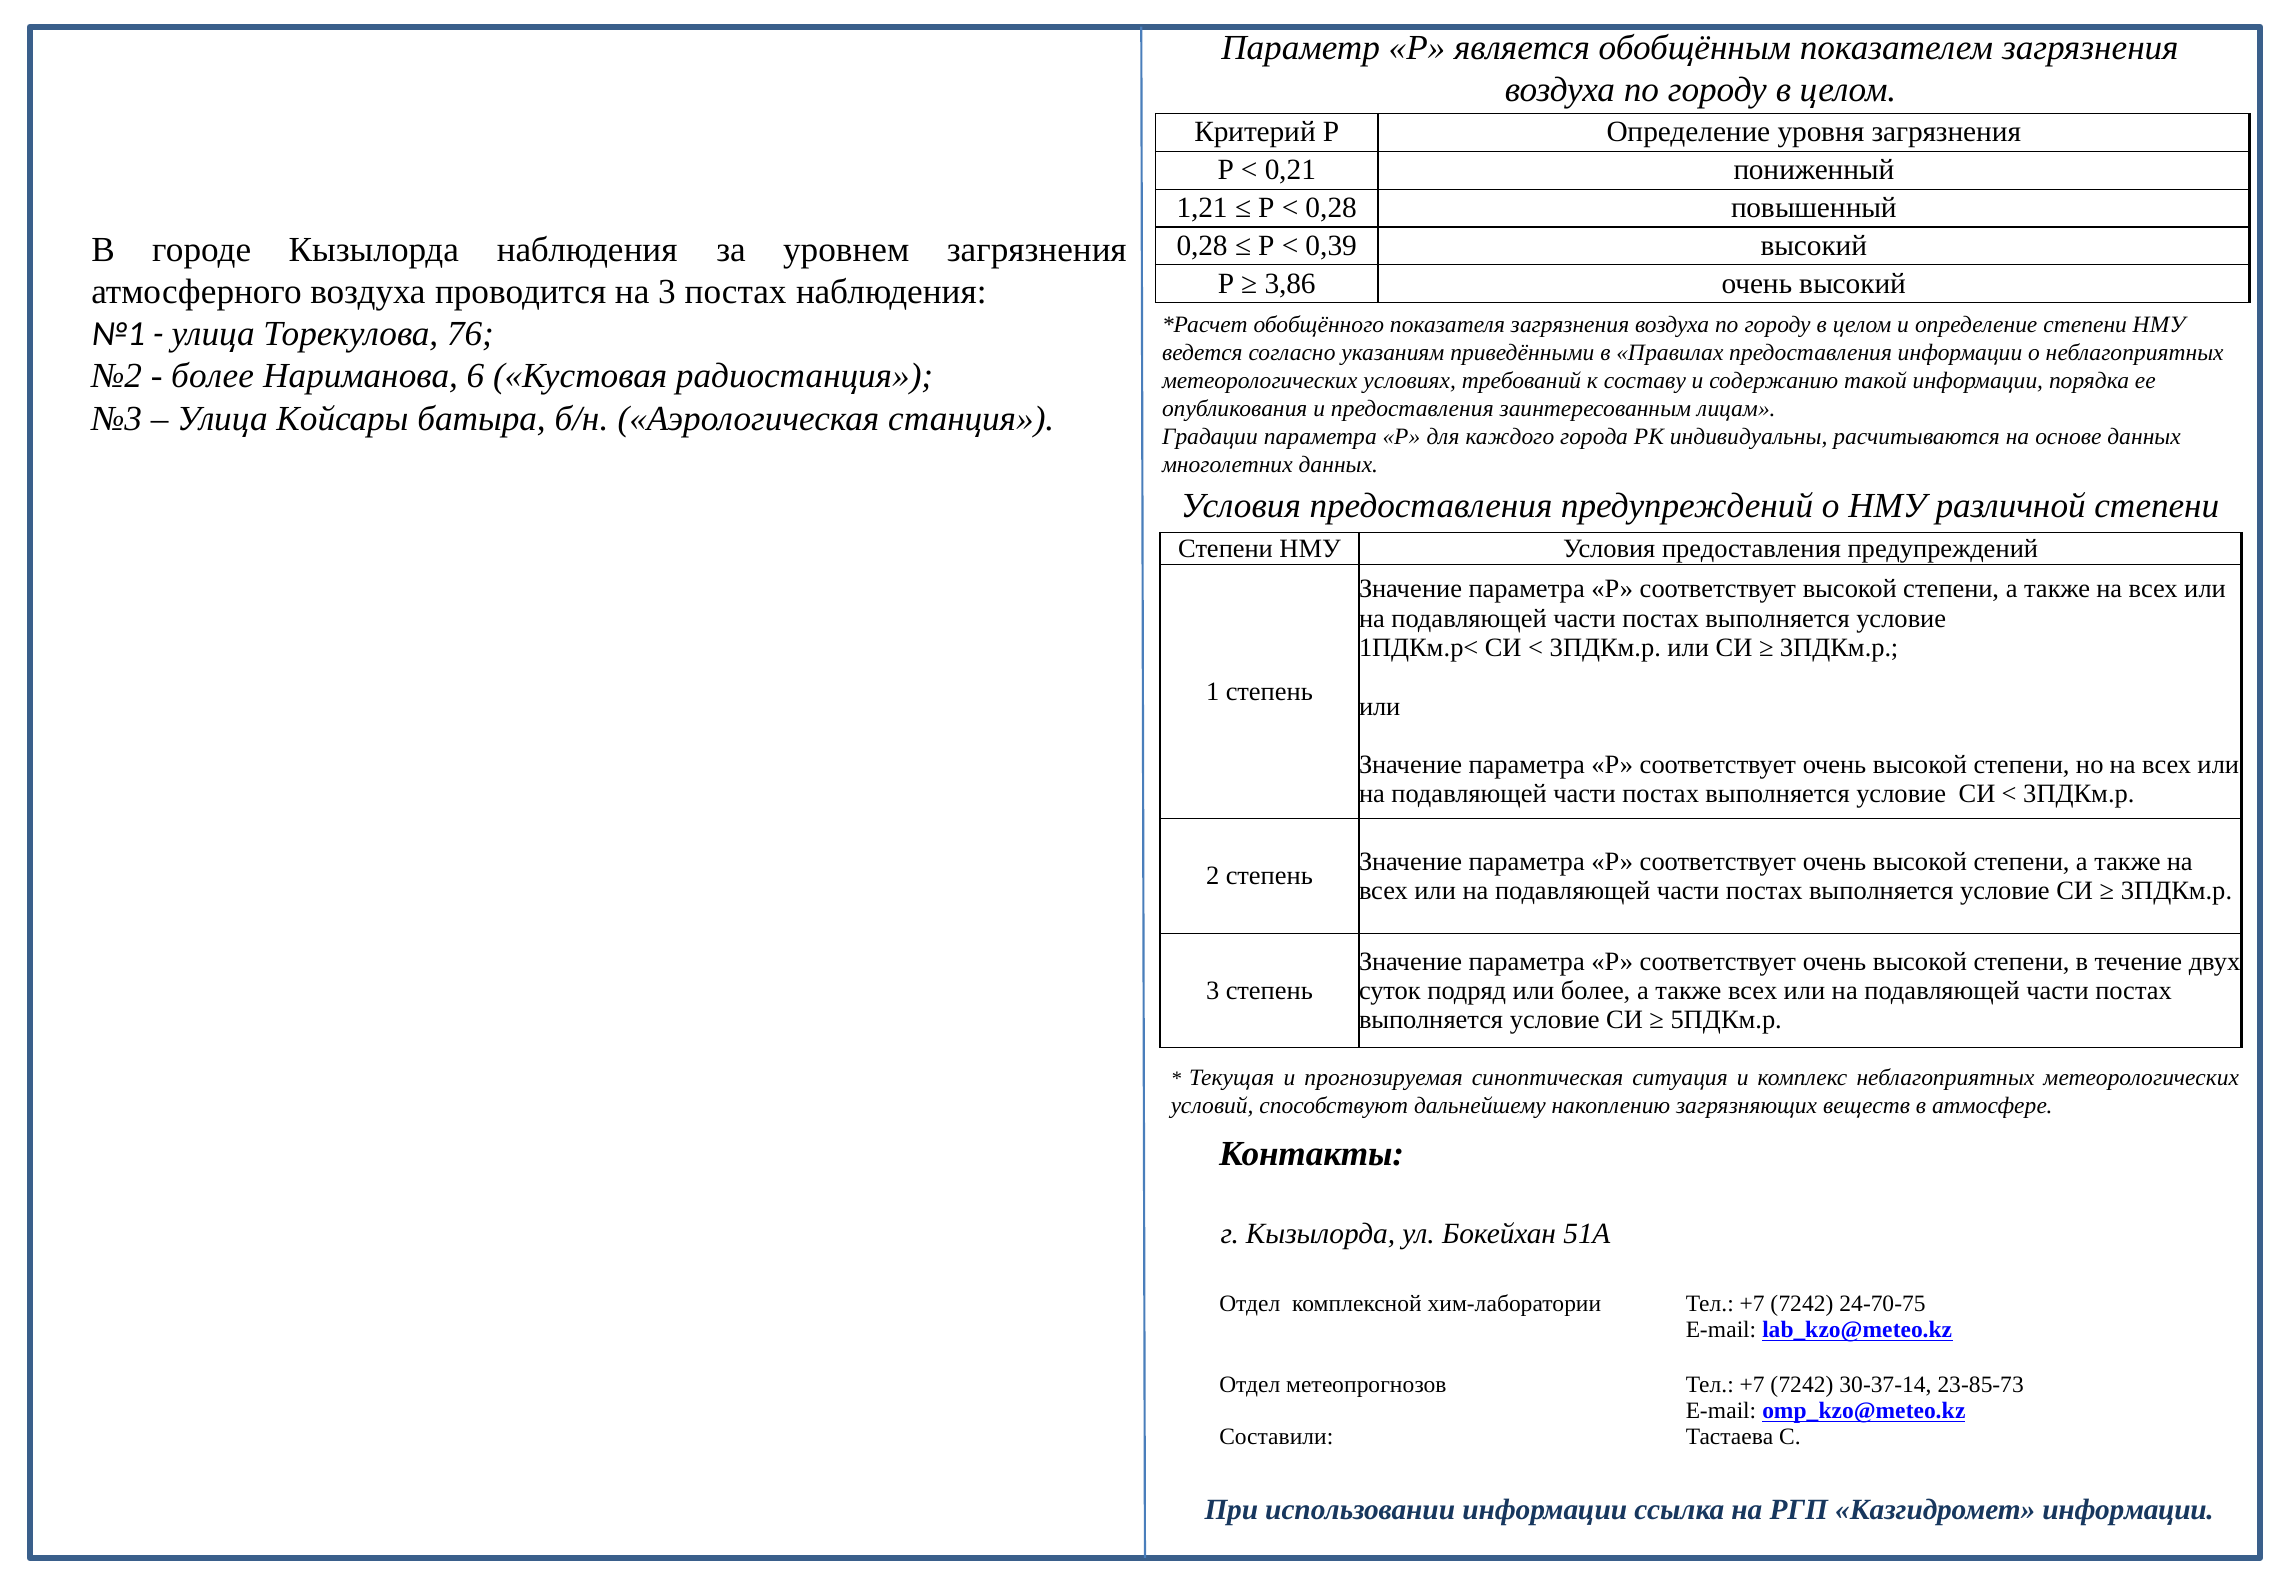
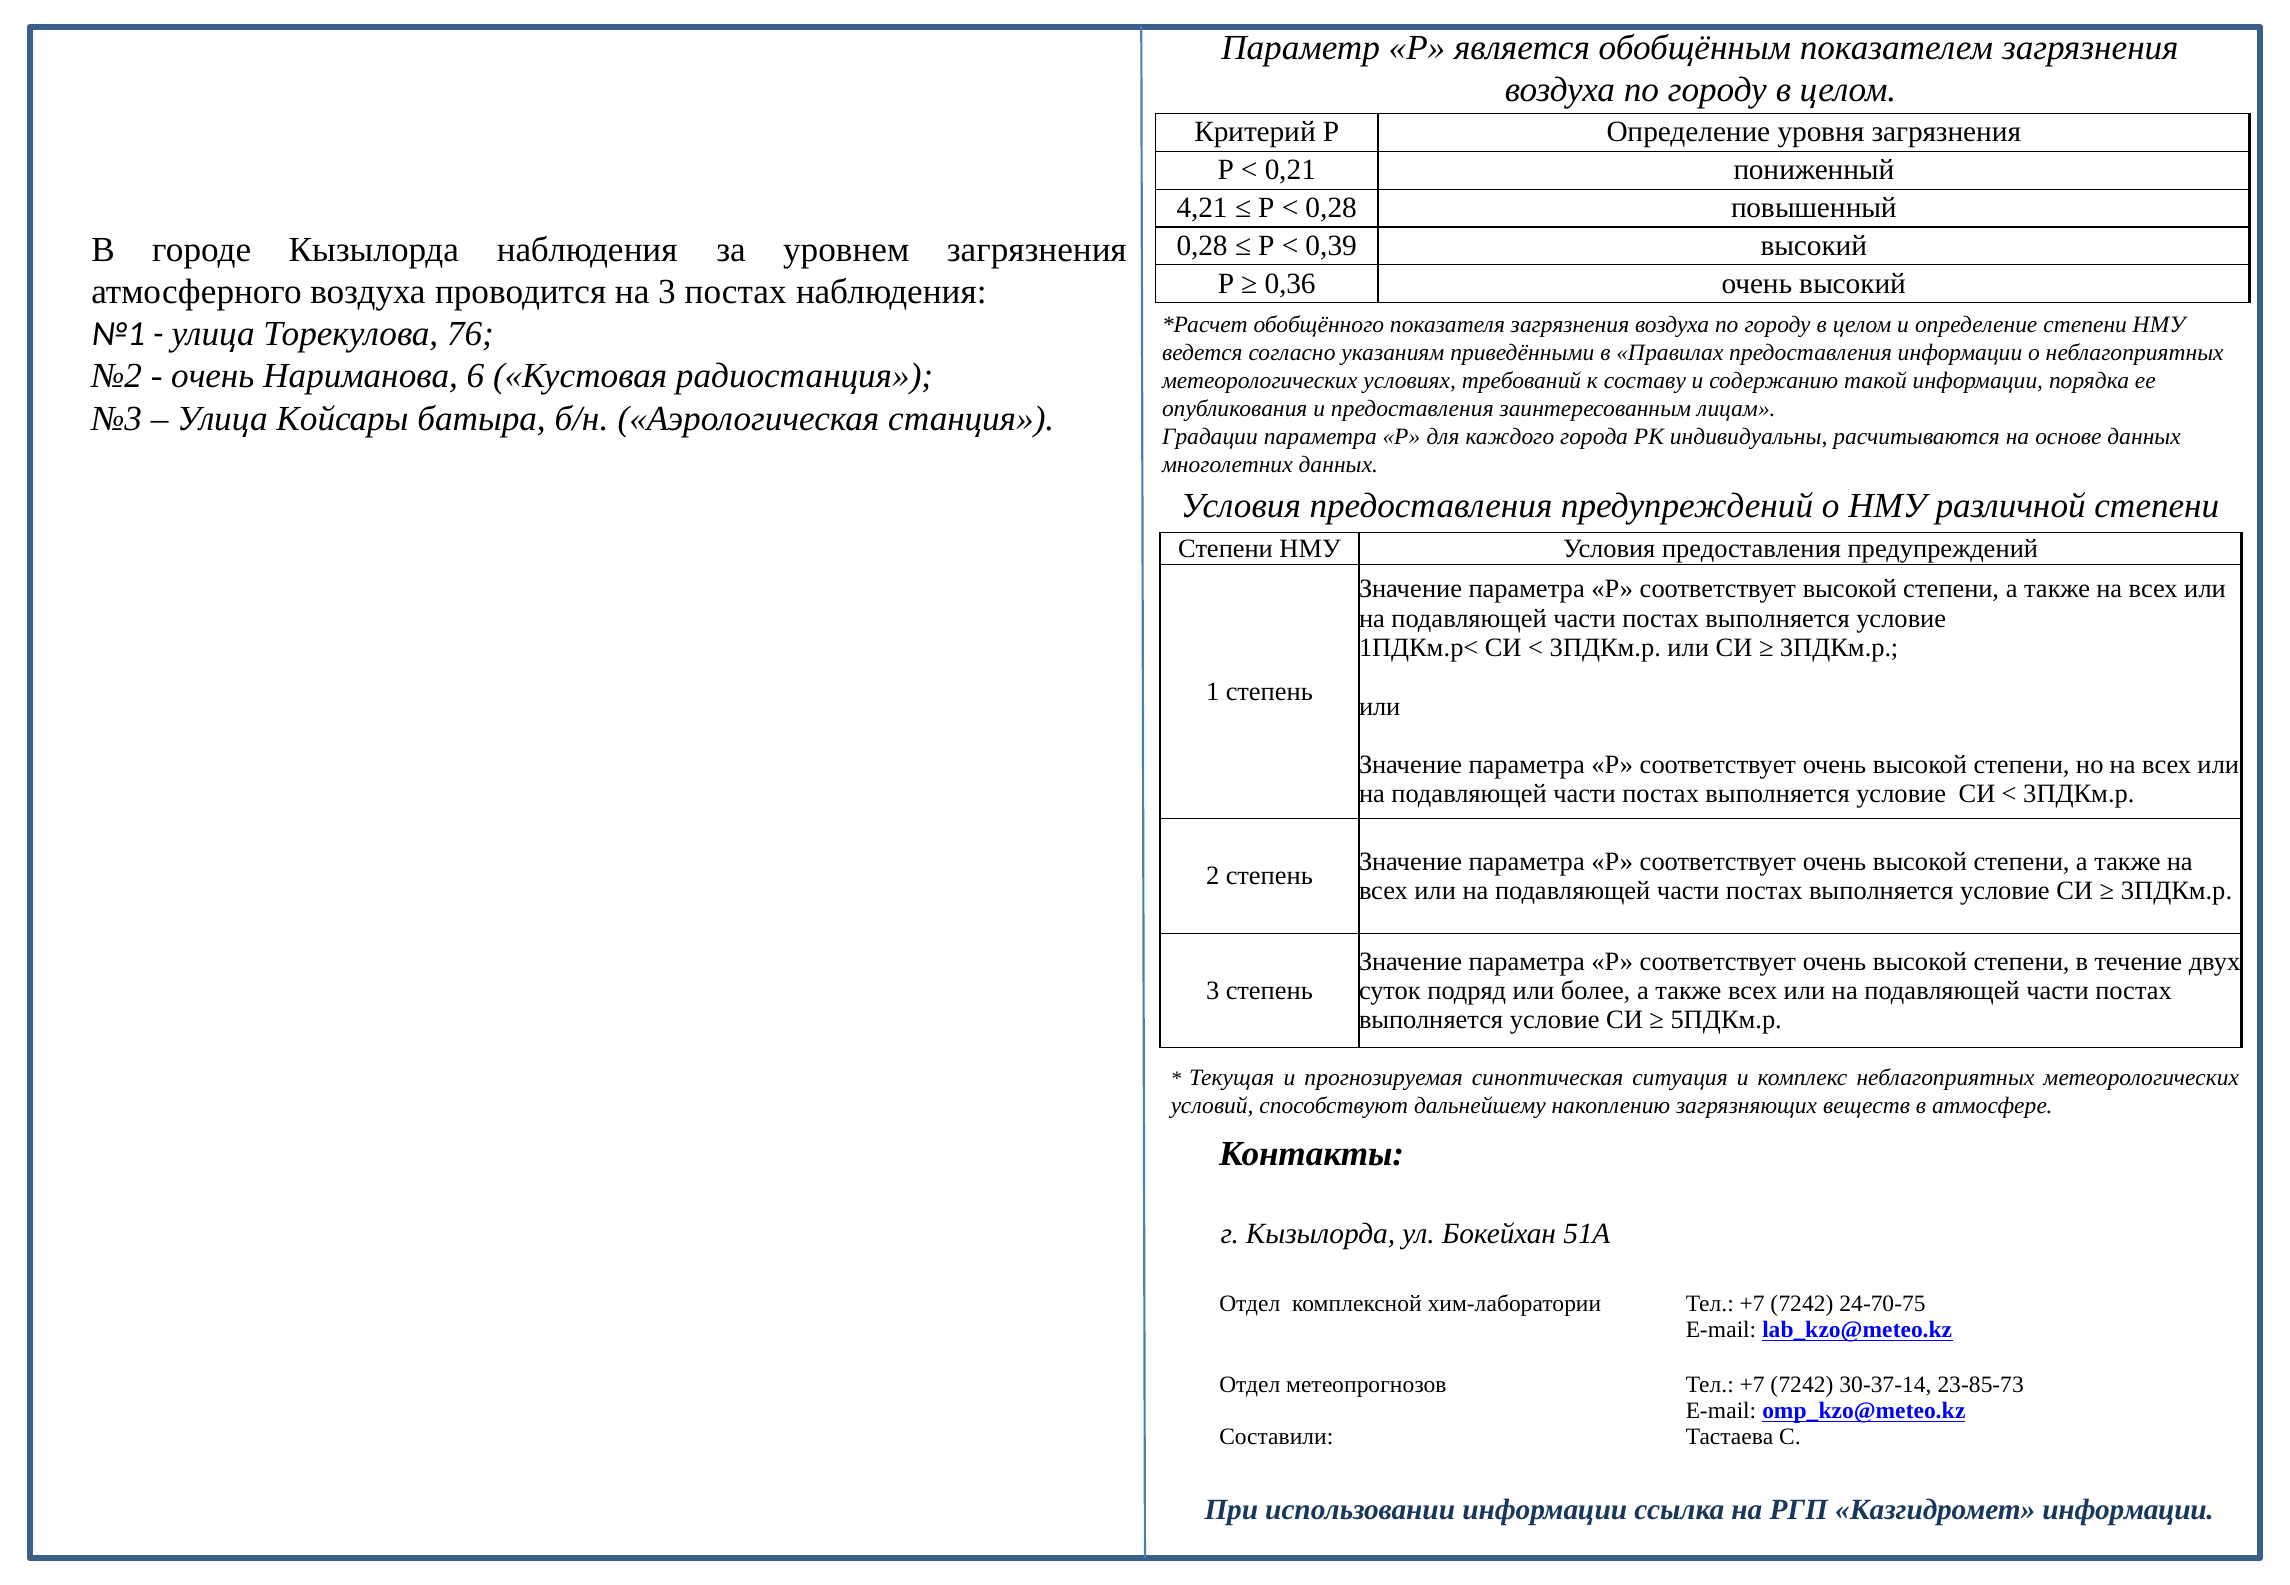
1,21: 1,21 -> 4,21
3,86: 3,86 -> 0,36
более at (213, 376): более -> очень
